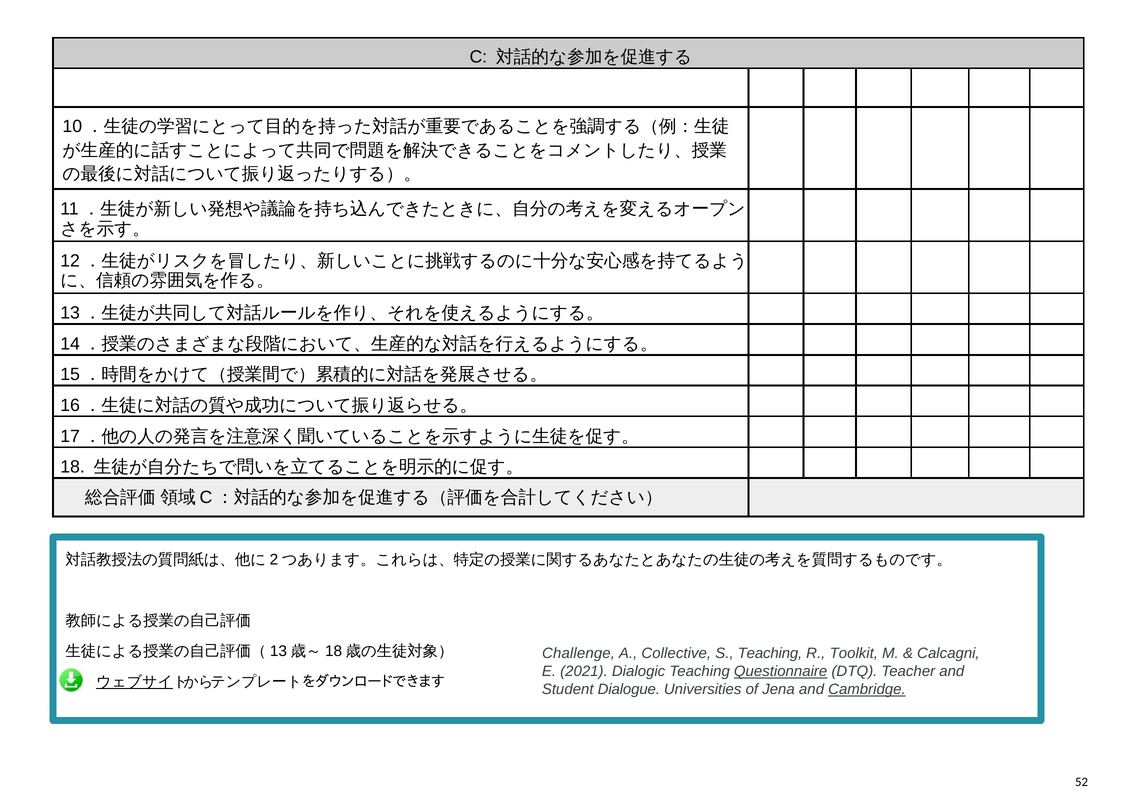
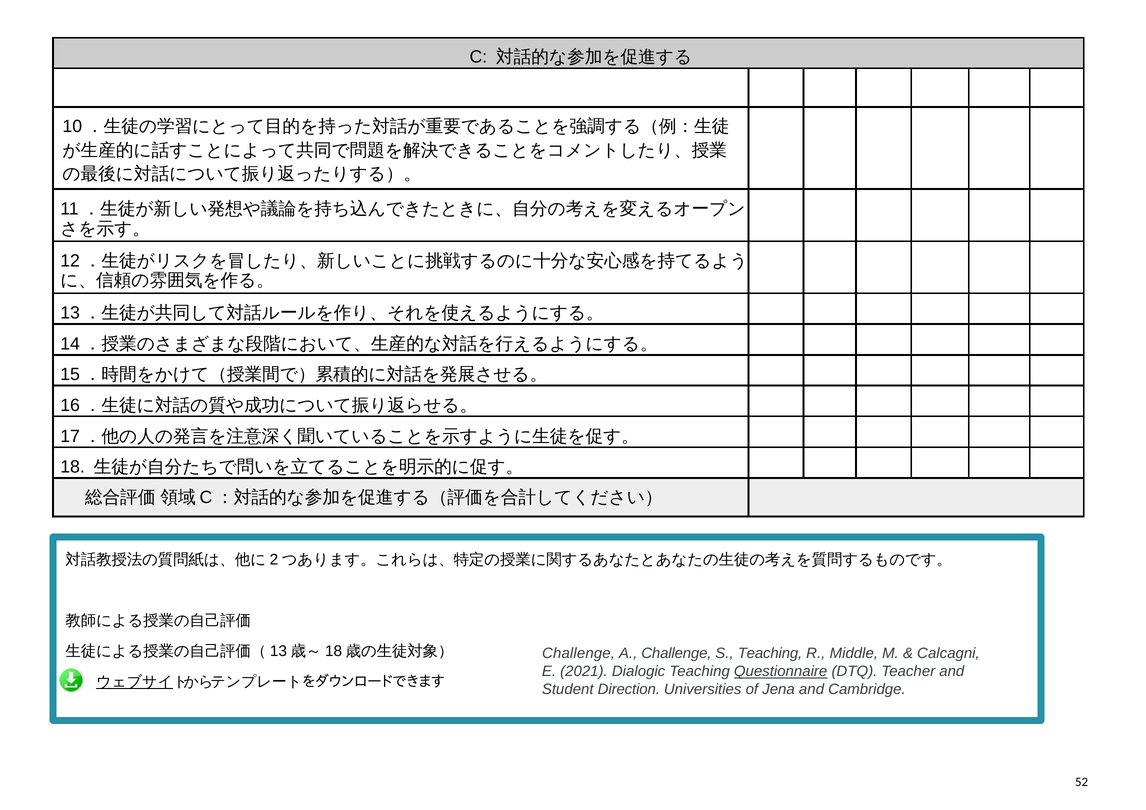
A Collective: Collective -> Challenge
Toolkit: Toolkit -> Middle
Dialogue: Dialogue -> Direction
Cambridge underline: present -> none
